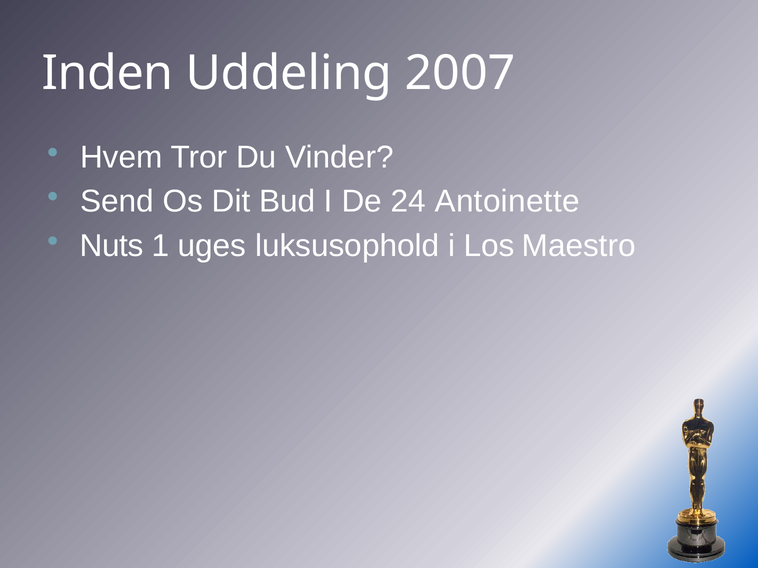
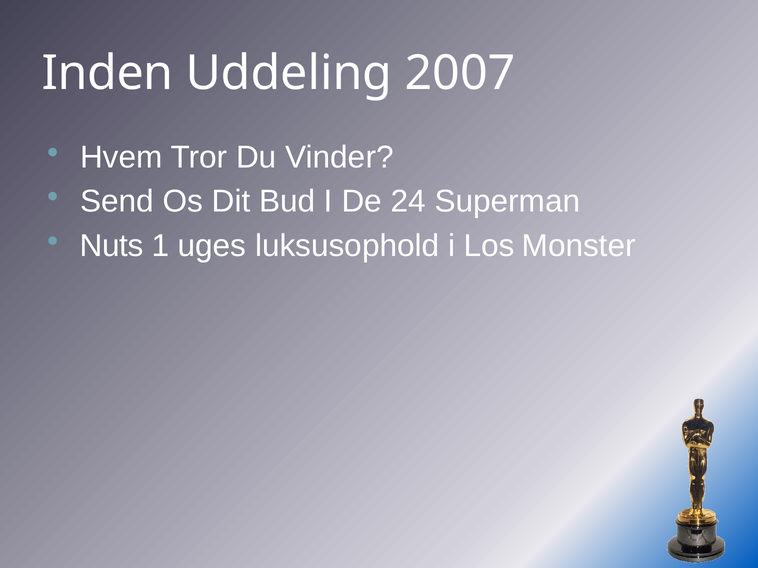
Antoinette: Antoinette -> Superman
Maestro: Maestro -> Monster
